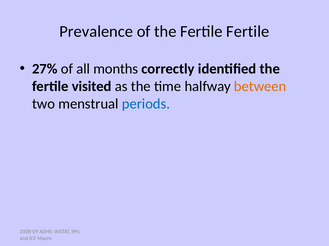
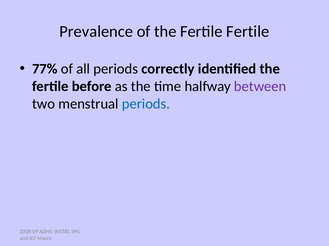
27%: 27% -> 77%
all months: months -> periods
visited: visited -> before
between colour: orange -> purple
